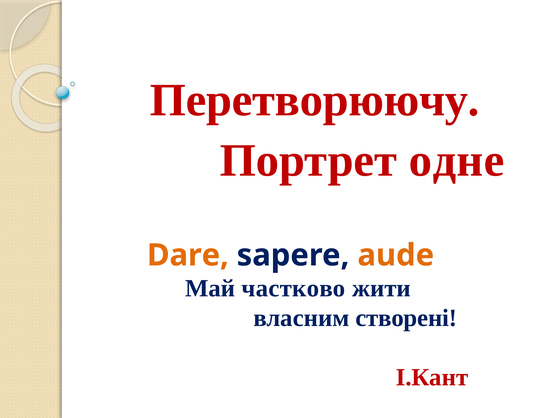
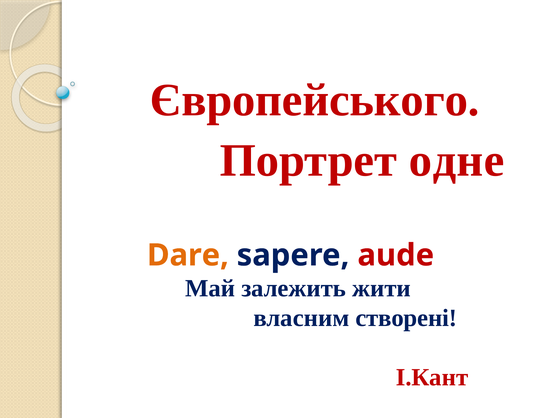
Перетворюючу: Перетворюючу -> Європейського
aude colour: orange -> red
частково: частково -> залежить
